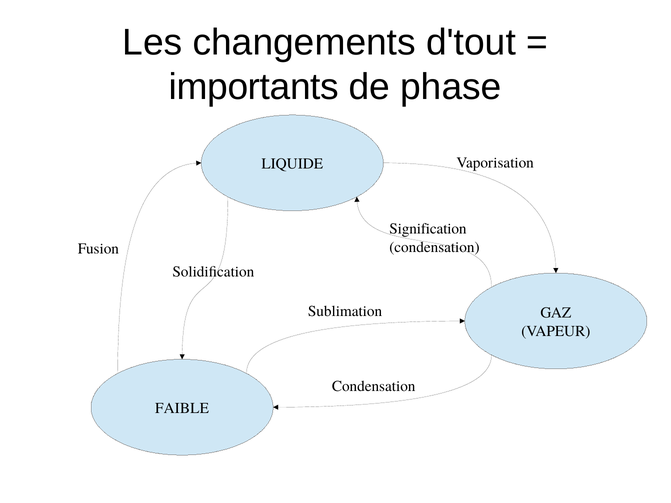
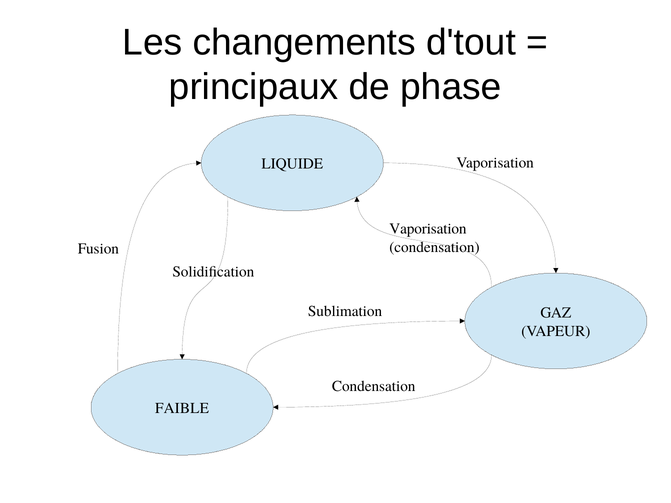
importants: importants -> principaux
Signification at (428, 229): Signification -> Vaporisation
